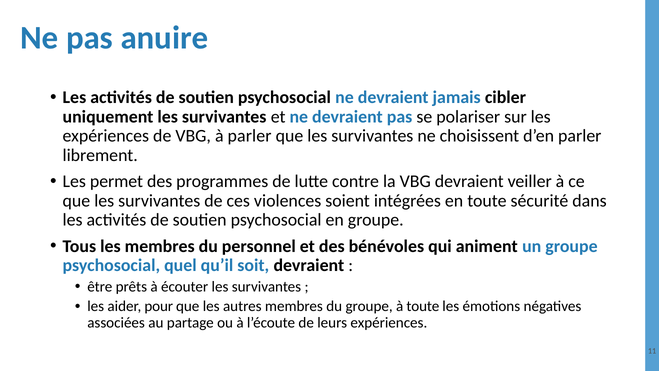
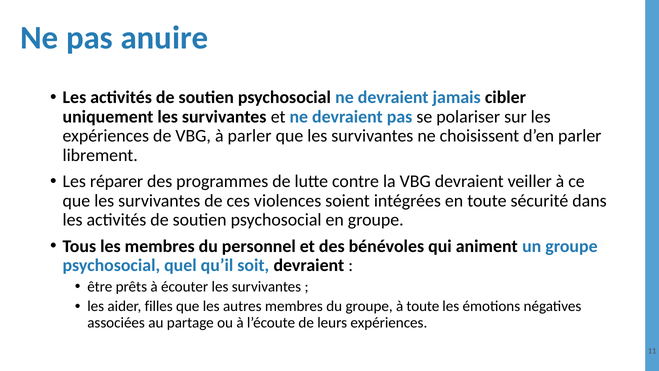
permet: permet -> réparer
pour: pour -> filles
